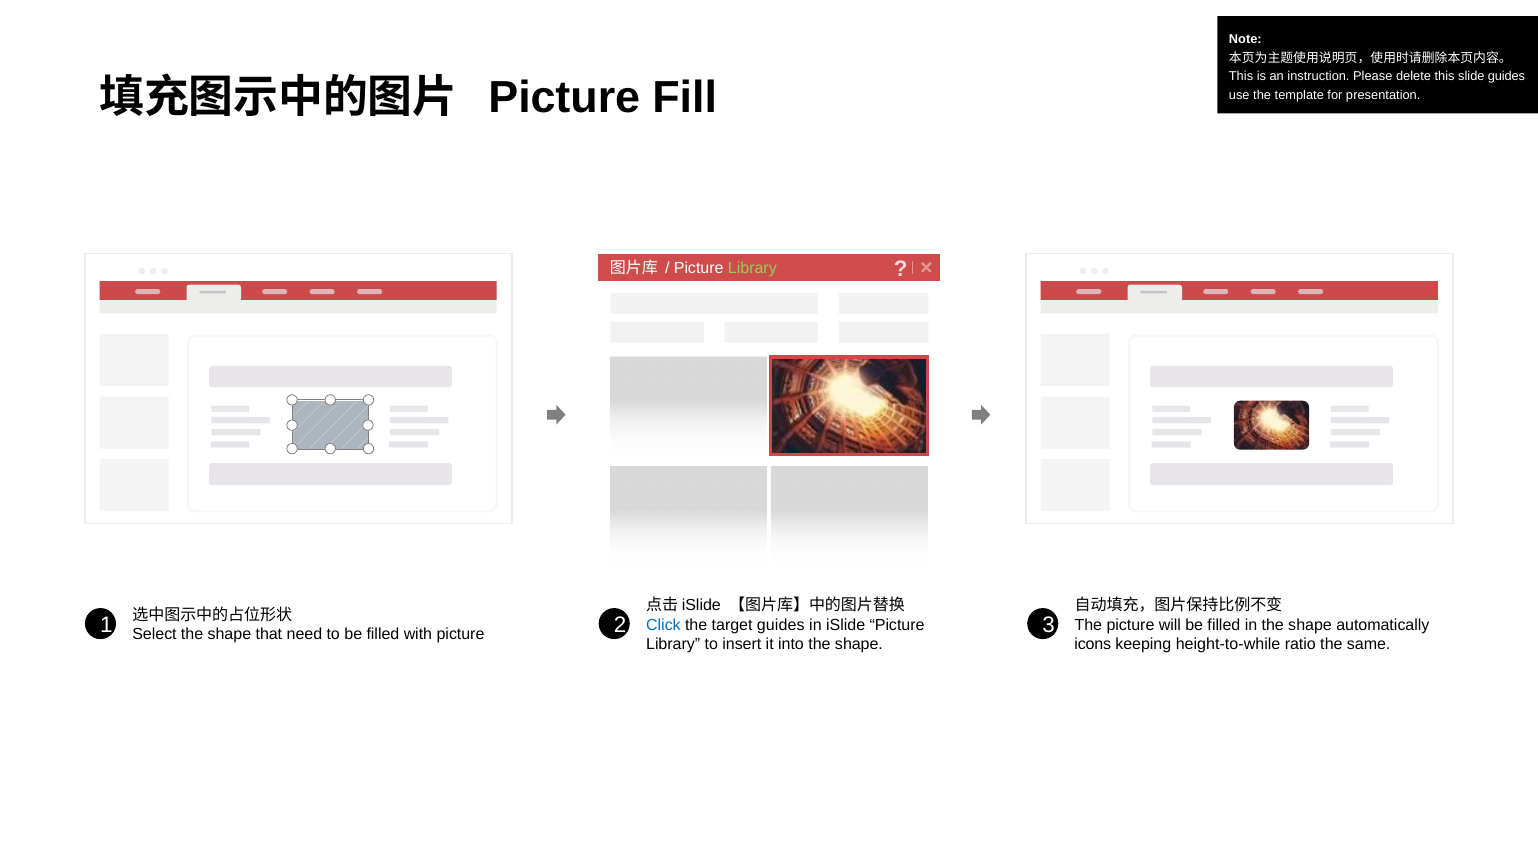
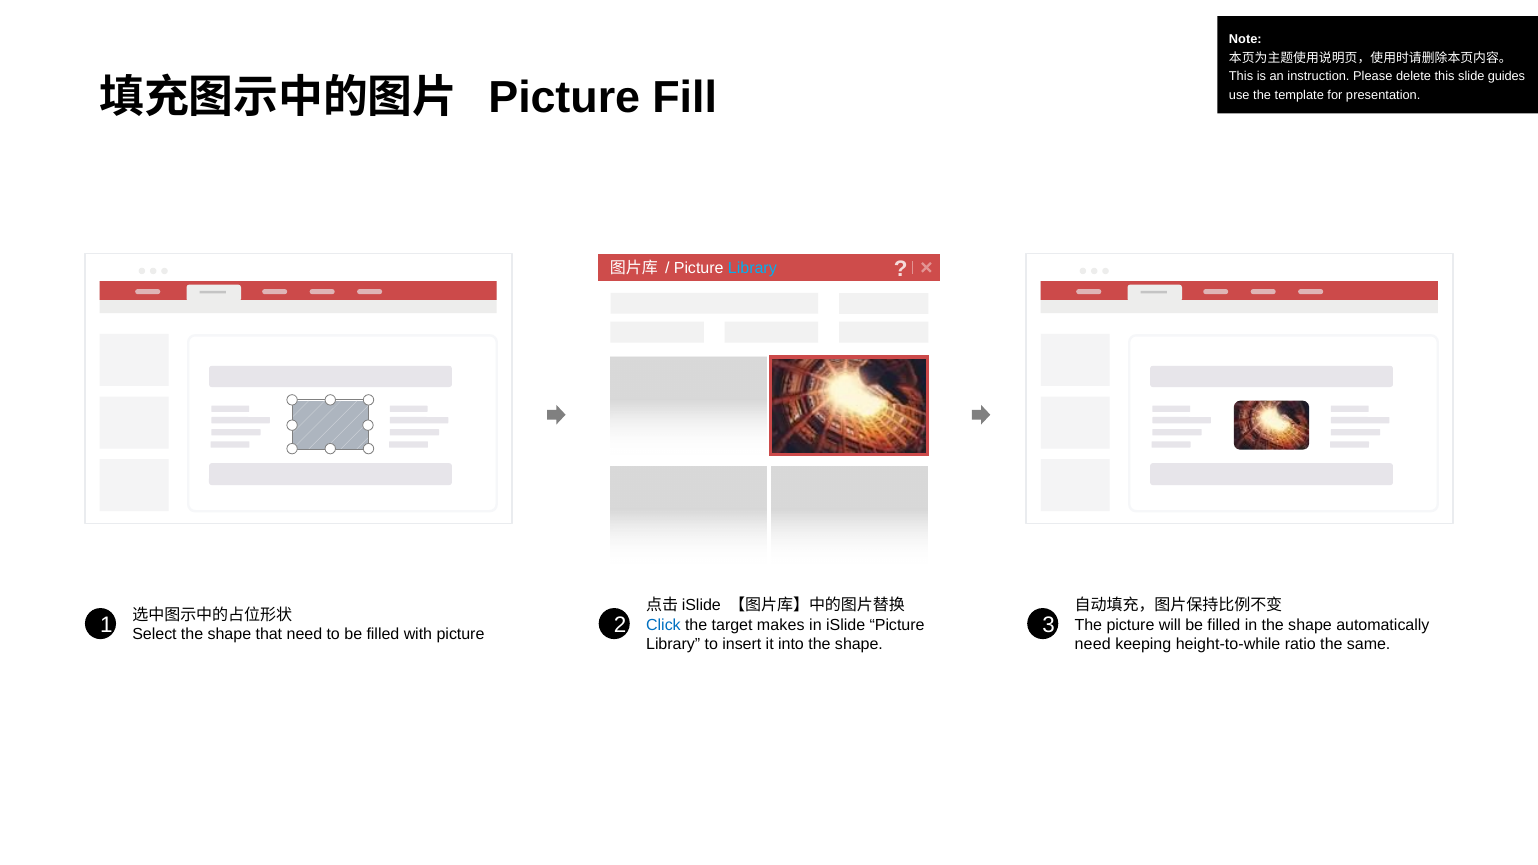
Library at (752, 269) colour: light green -> light blue
target guides: guides -> makes
icons at (1093, 644): icons -> need
